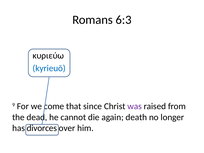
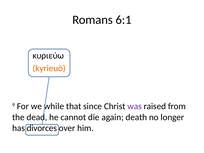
6:3: 6:3 -> 6:1
kyrieuō colour: blue -> orange
come: come -> while
